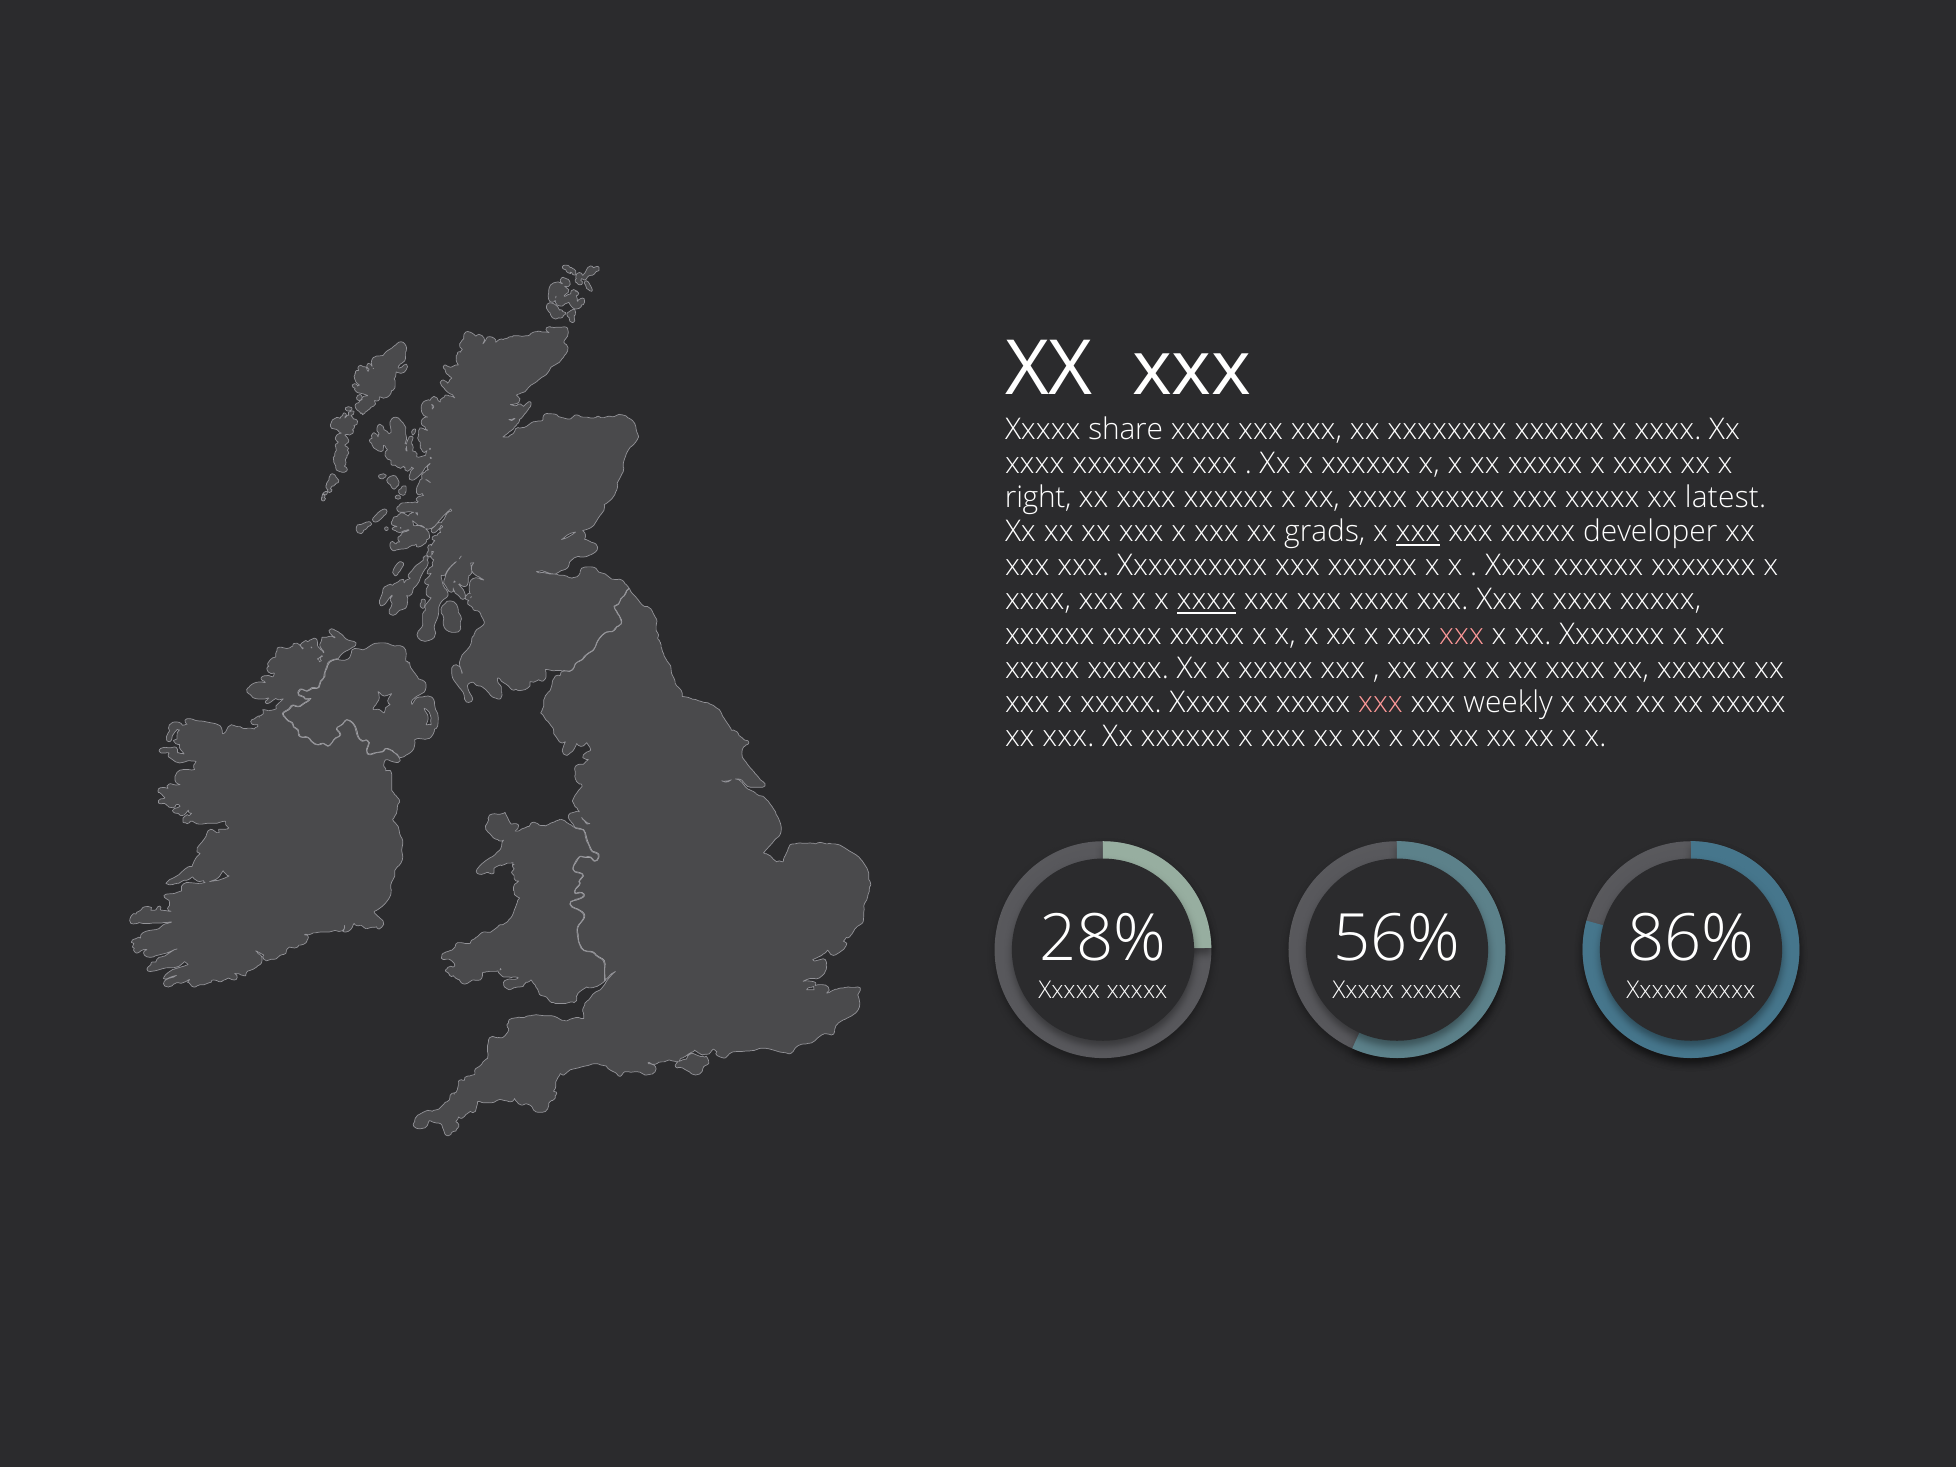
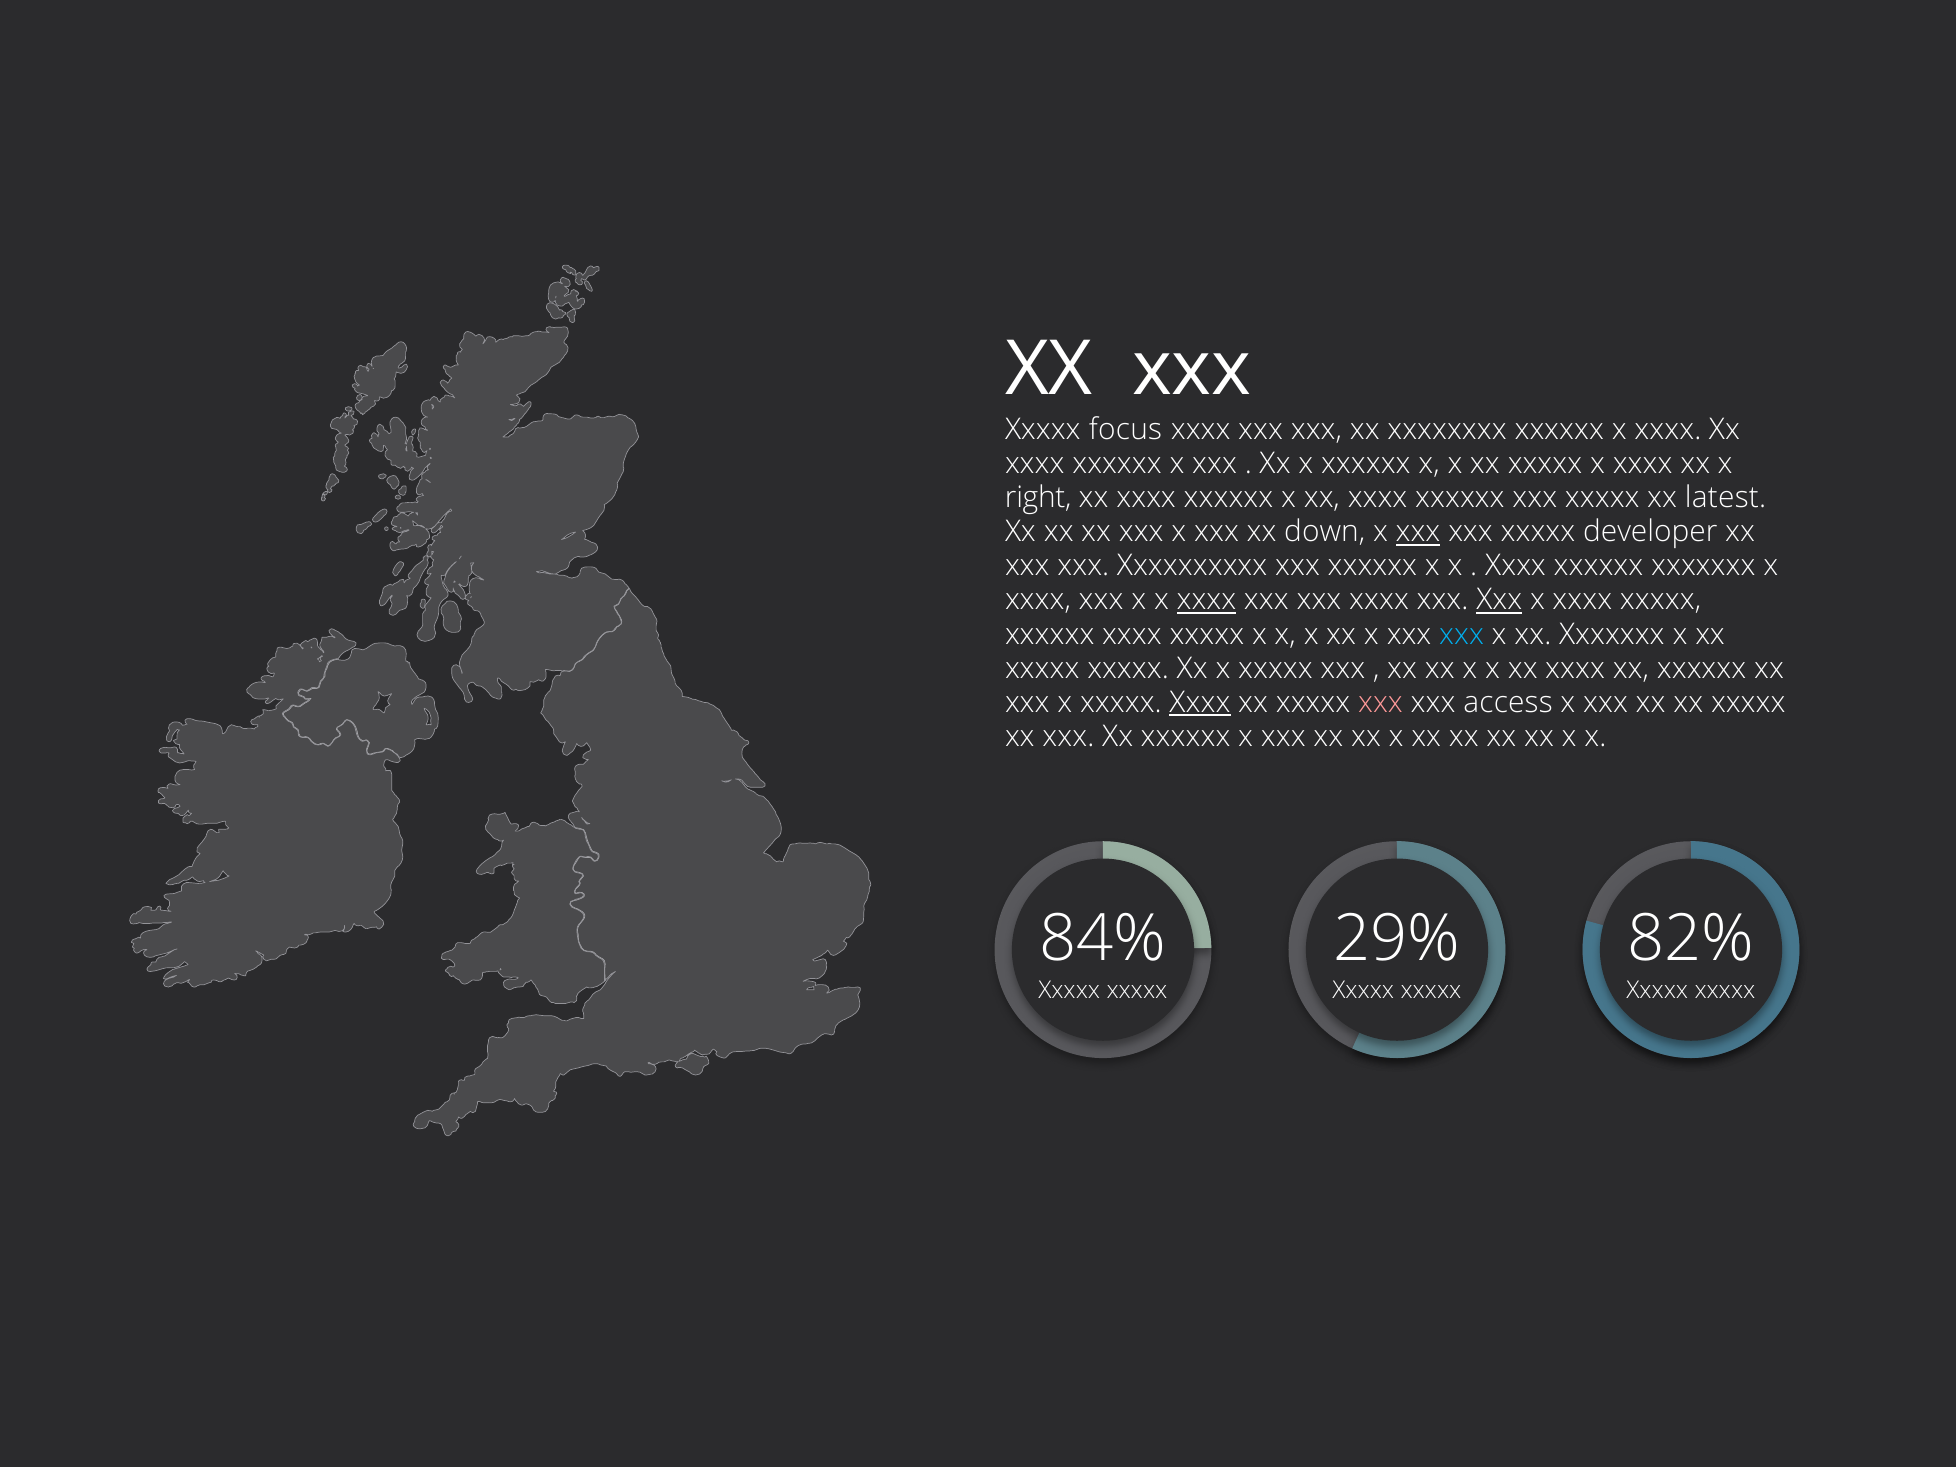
share: share -> focus
grads: grads -> down
Xxx at (1499, 600) underline: none -> present
xxx at (1462, 634) colour: pink -> light blue
Xxxx at (1200, 702) underline: none -> present
weekly: weekly -> access
28%: 28% -> 84%
56%: 56% -> 29%
86%: 86% -> 82%
